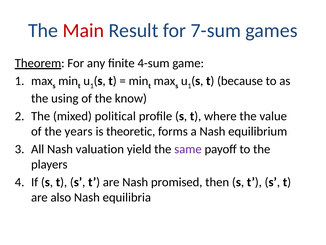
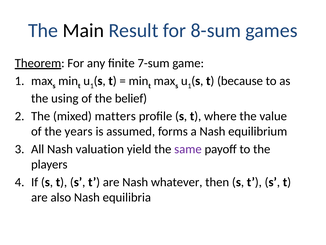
Main colour: red -> black
7-sum: 7-sum -> 8-sum
4-sum: 4-sum -> 7-sum
know: know -> belief
political: political -> matters
theoretic: theoretic -> assumed
promised: promised -> whatever
